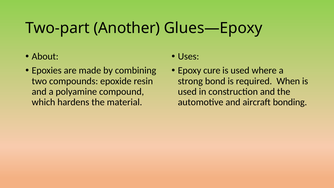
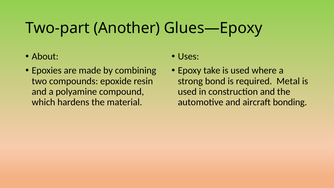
cure: cure -> take
When: When -> Metal
